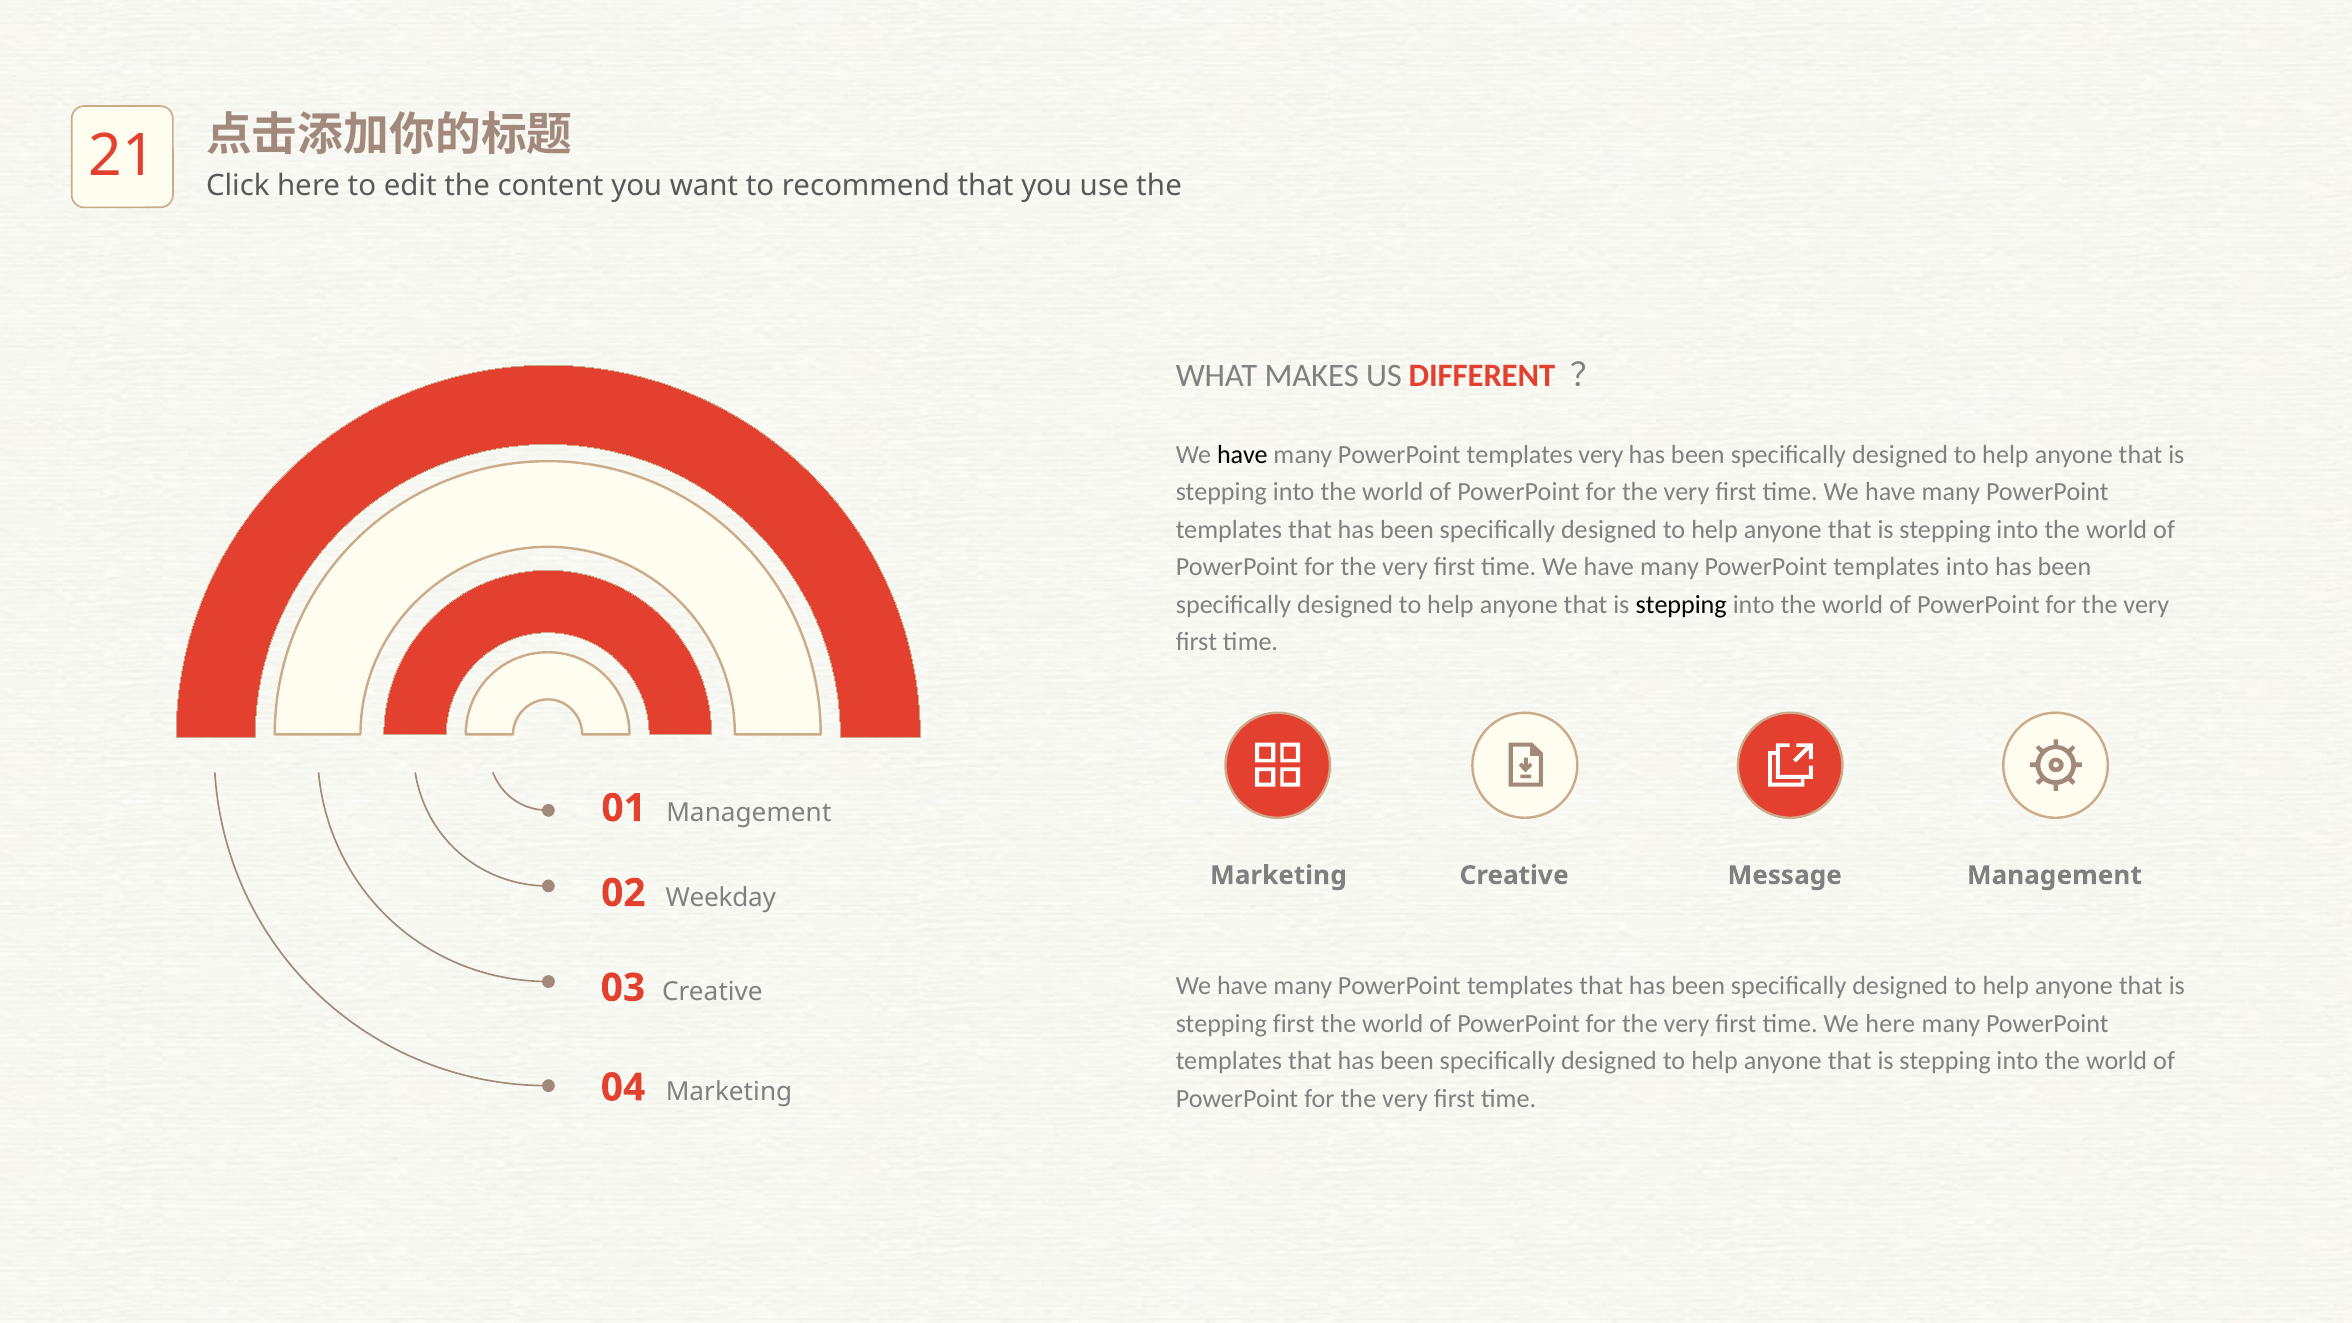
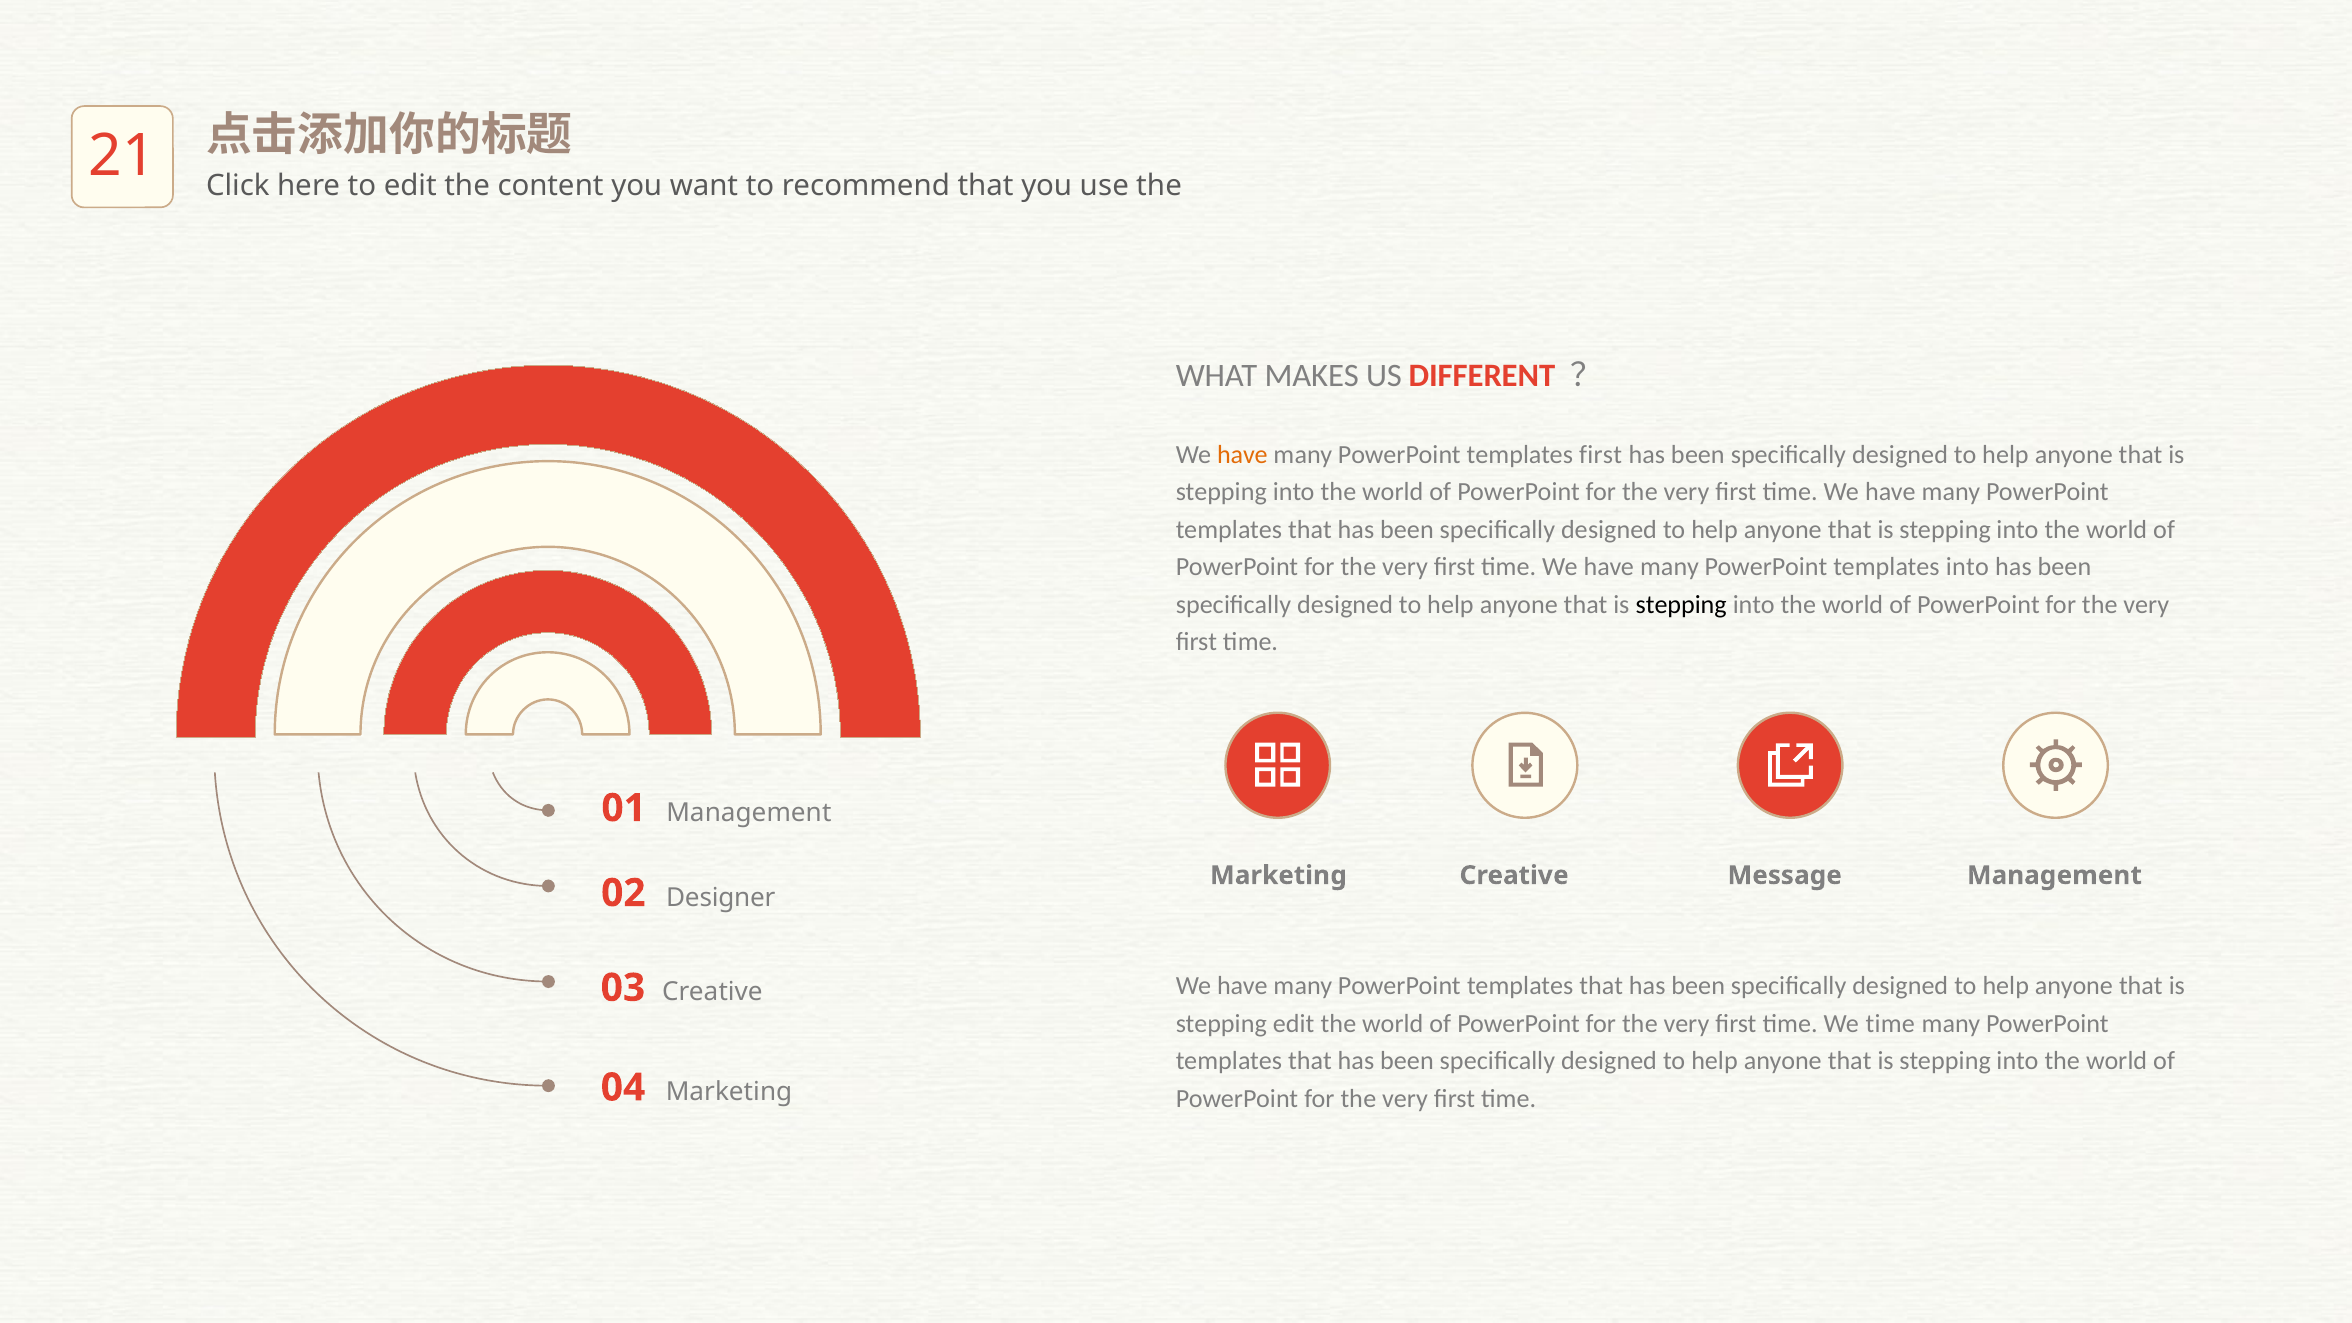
have at (1242, 454) colour: black -> orange
templates very: very -> first
Weekday: Weekday -> Designer
stepping first: first -> edit
We here: here -> time
